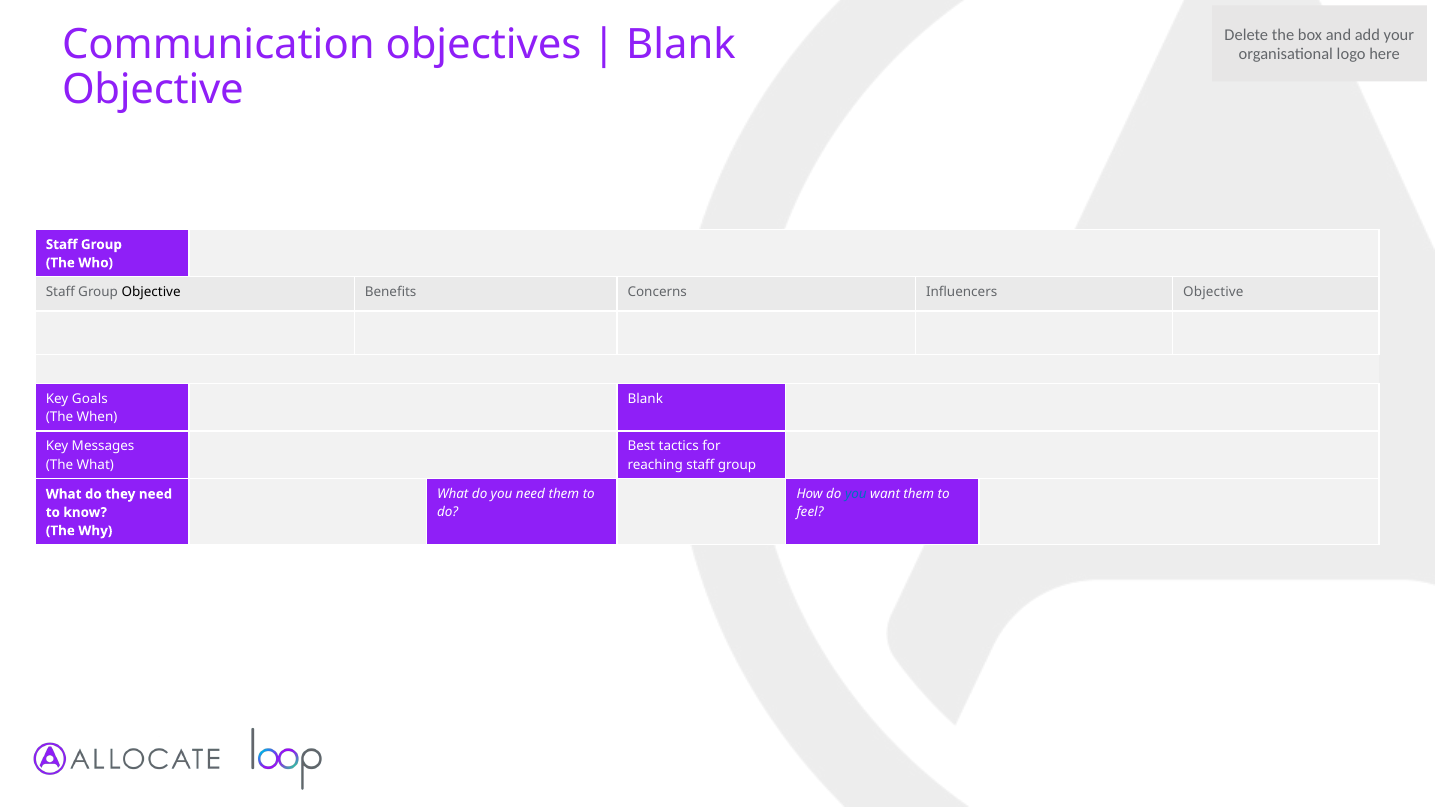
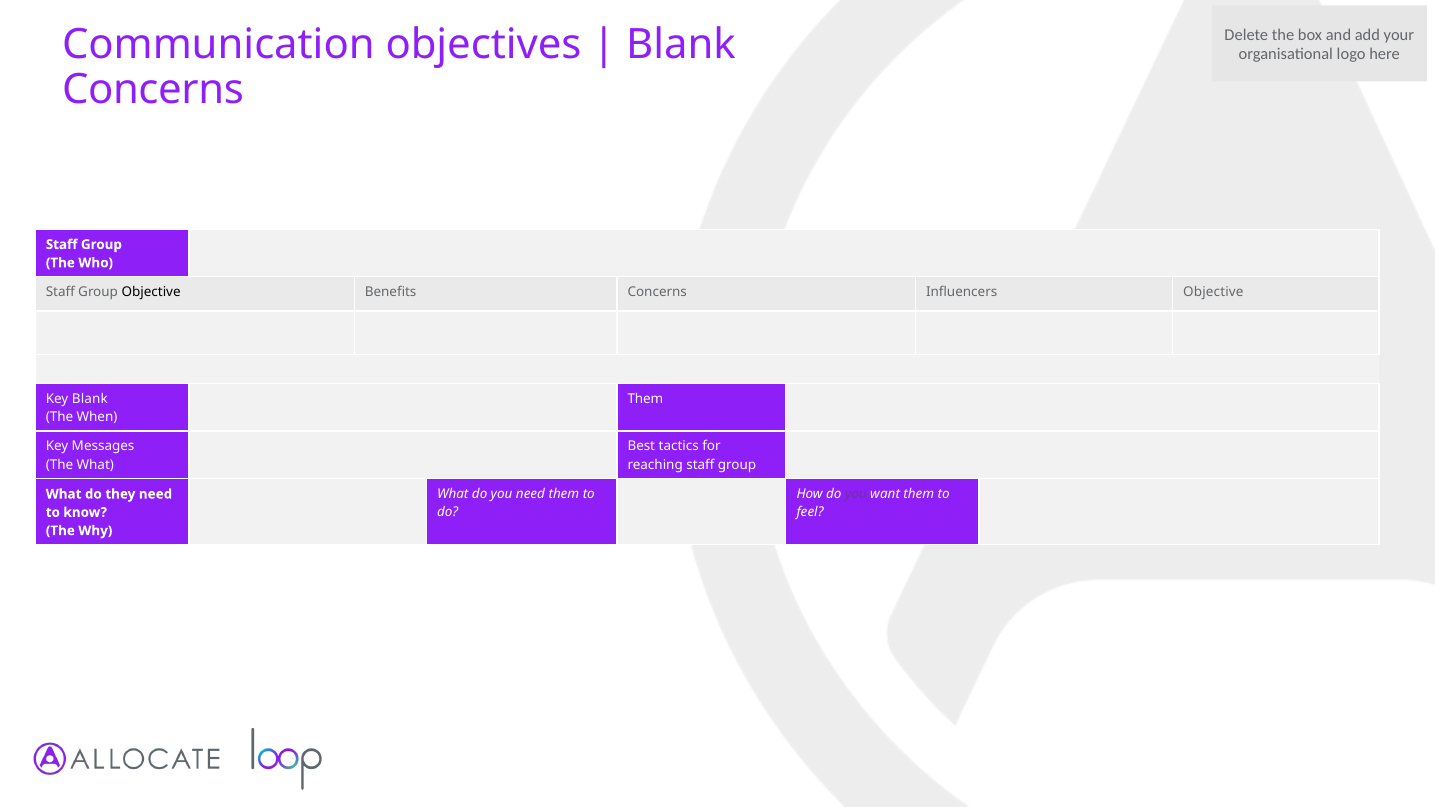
Objective at (153, 90): Objective -> Concerns
Key Goals: Goals -> Blank
Blank at (645, 399): Blank -> Them
you at (856, 494) colour: blue -> purple
